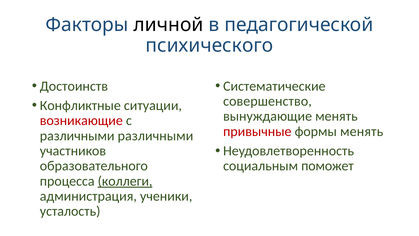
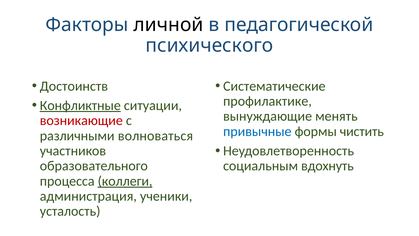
совершенство: совершенство -> профилактике
Конфликтные underline: none -> present
привычные colour: red -> blue
формы менять: менять -> чистить
различными различными: различными -> волноваться
поможет: поможет -> вдохнуть
